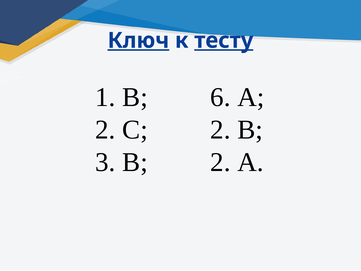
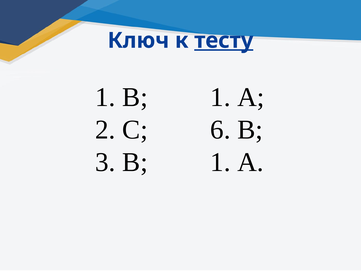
Ключ underline: present -> none
1 В 6: 6 -> 1
С 2: 2 -> 6
3 В 2: 2 -> 1
